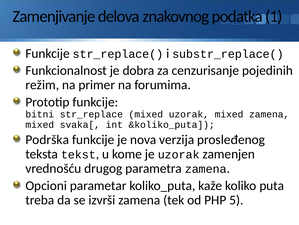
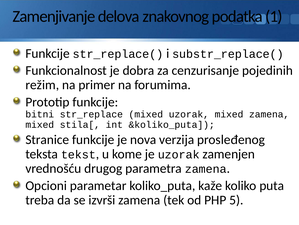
svaka[: svaka[ -> stila[
Podrška: Podrška -> Stranice
